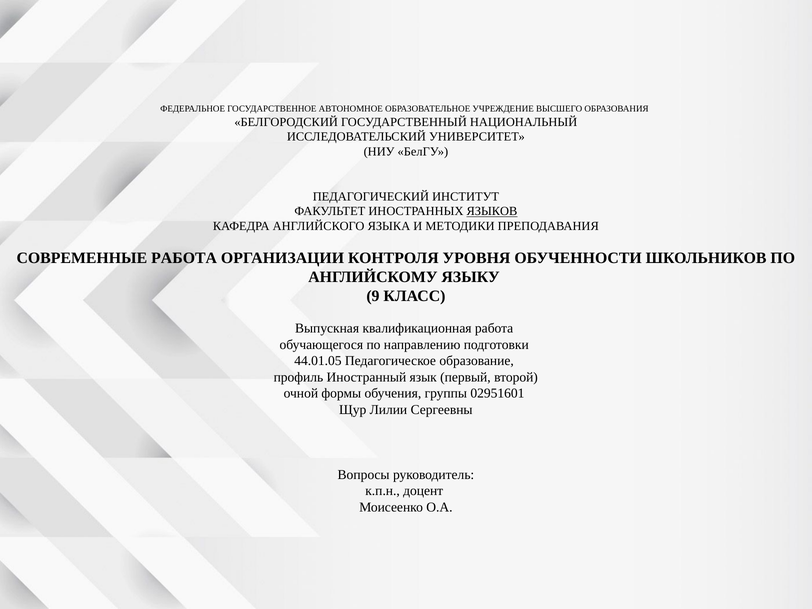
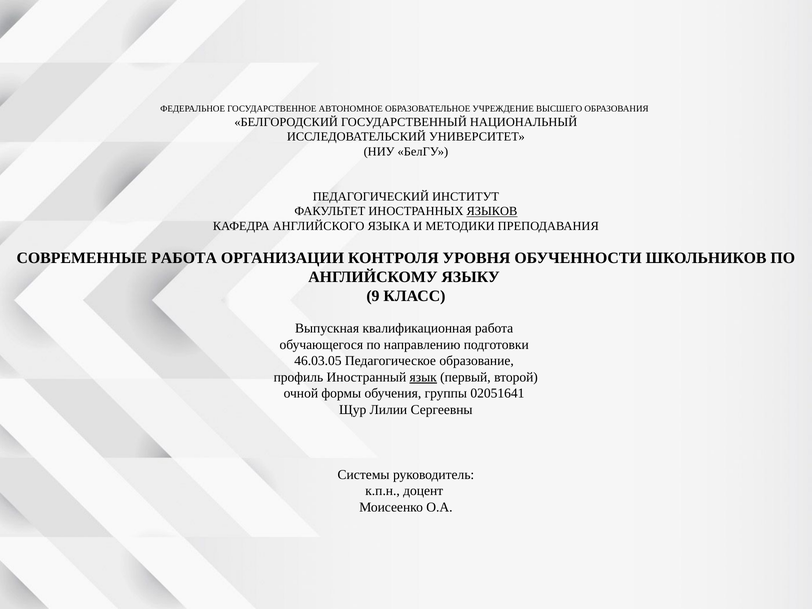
44.01.05: 44.01.05 -> 46.03.05
язык underline: none -> present
02951601: 02951601 -> 02051641
Вопросы: Вопросы -> Системы
